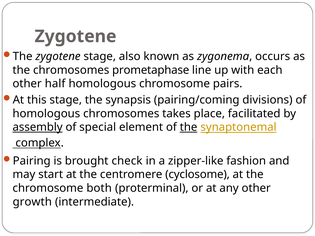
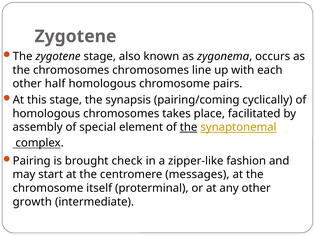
chromosomes prometaphase: prometaphase -> chromosomes
divisions: divisions -> cyclically
assembly underline: present -> none
cyclosome: cyclosome -> messages
both: both -> itself
